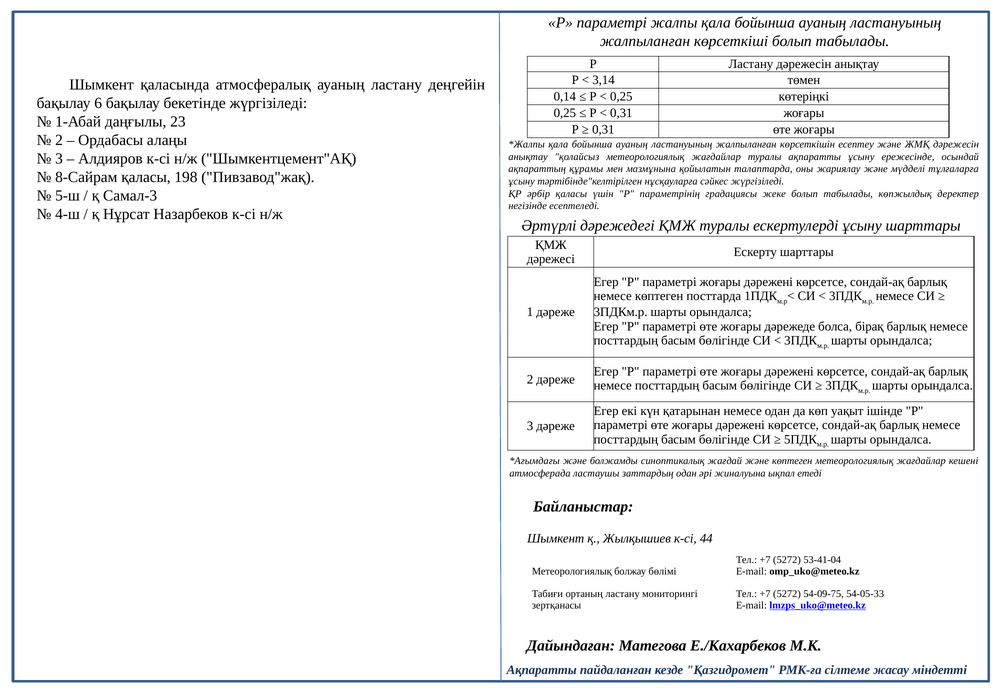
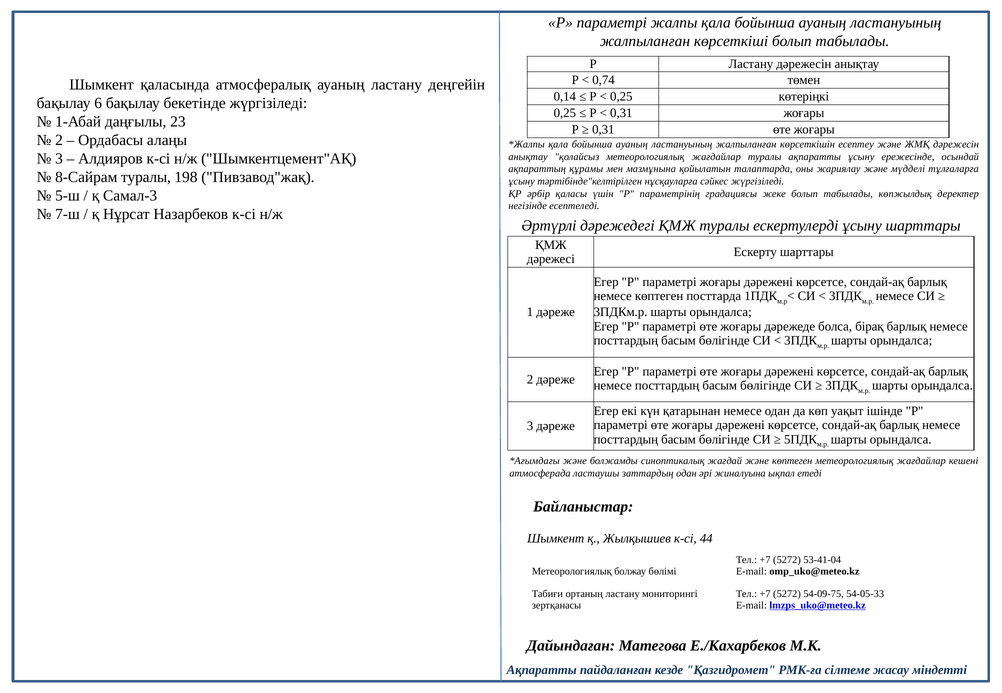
3,14: 3,14 -> 0,74
8-Сайрам қаласы: қаласы -> туралы
4-ш: 4-ш -> 7-ш
